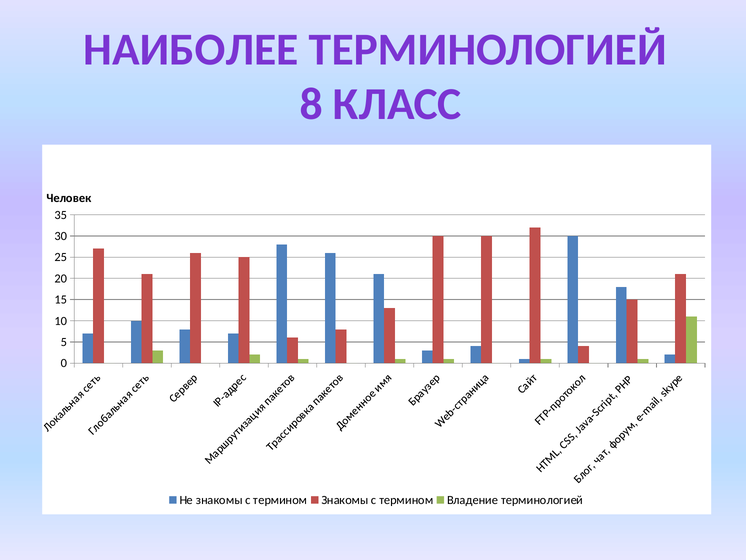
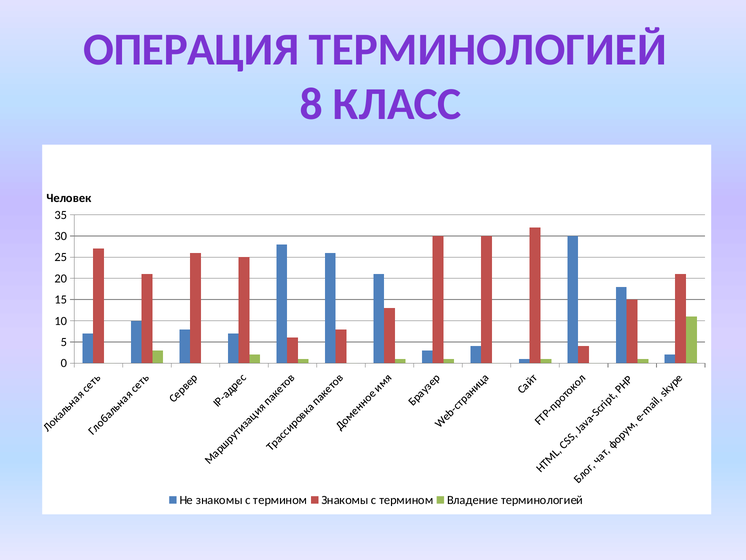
НАИБОЛЕЕ: НАИБОЛЕЕ -> ОПЕРАЦИЯ
